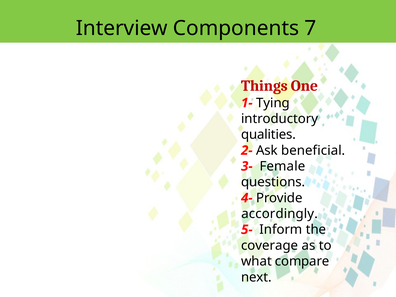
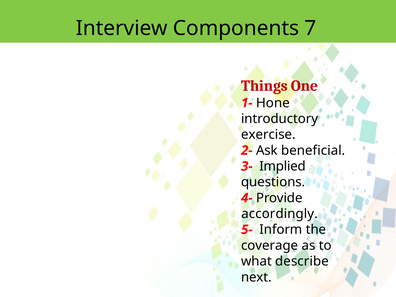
Tying: Tying -> Hone
qualities: qualities -> exercise
Female: Female -> Implied
compare: compare -> describe
